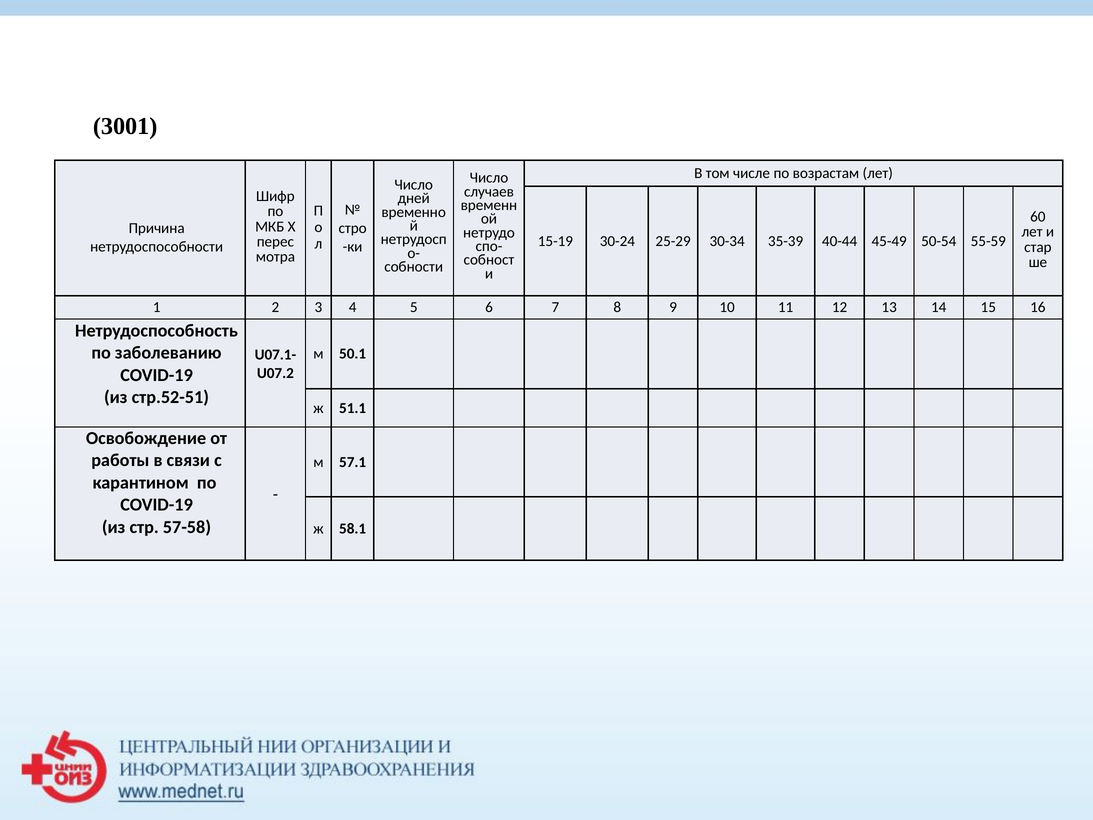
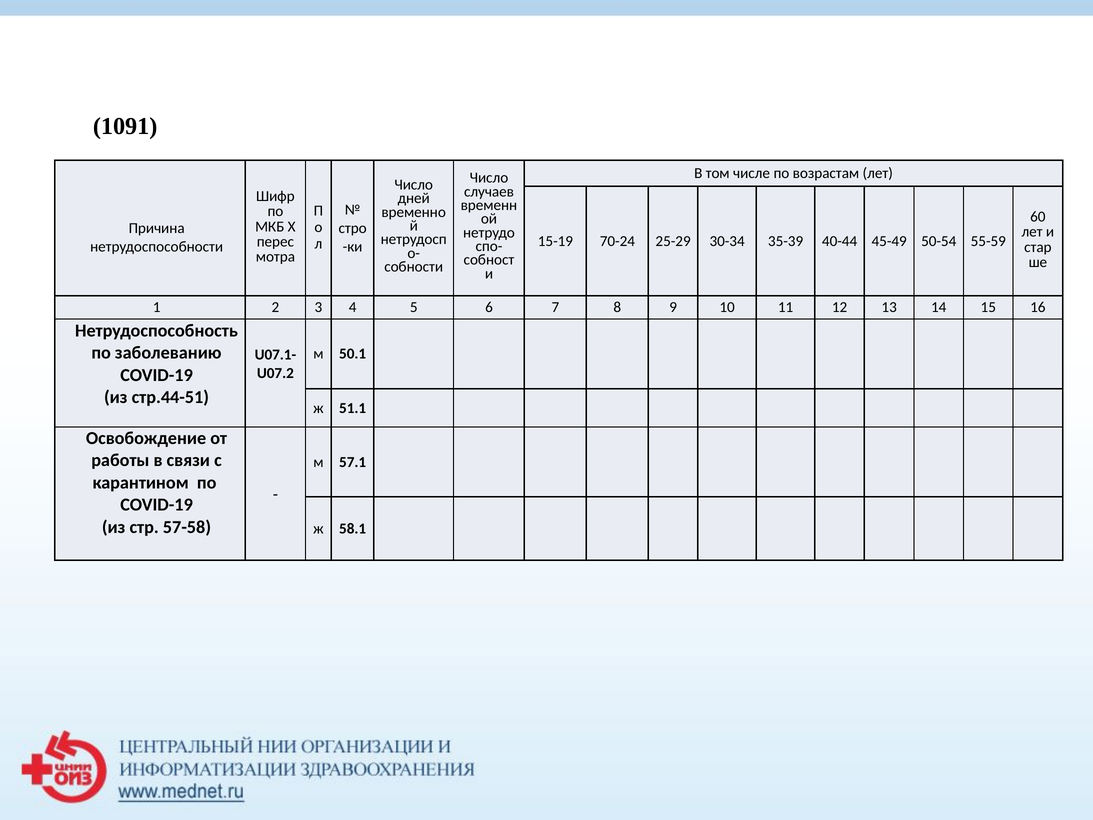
3001: 3001 -> 1091
30-24: 30-24 -> 70-24
стр.52-51: стр.52-51 -> стр.44-51
